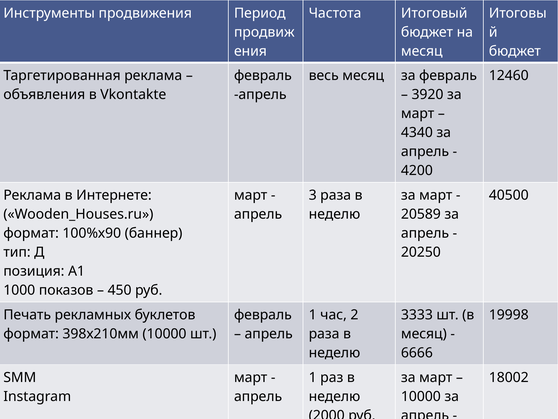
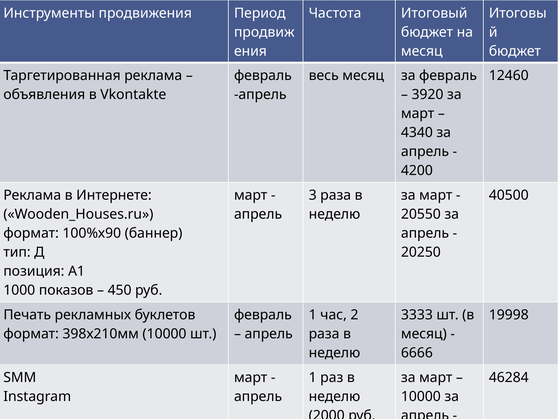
20589: 20589 -> 20550
18002: 18002 -> 46284
